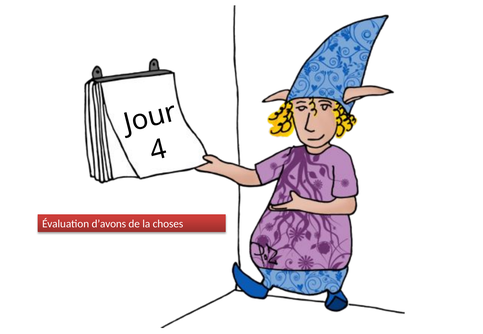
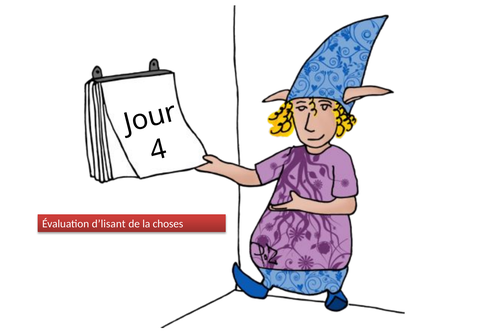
d’avons: d’avons -> d’lisant
